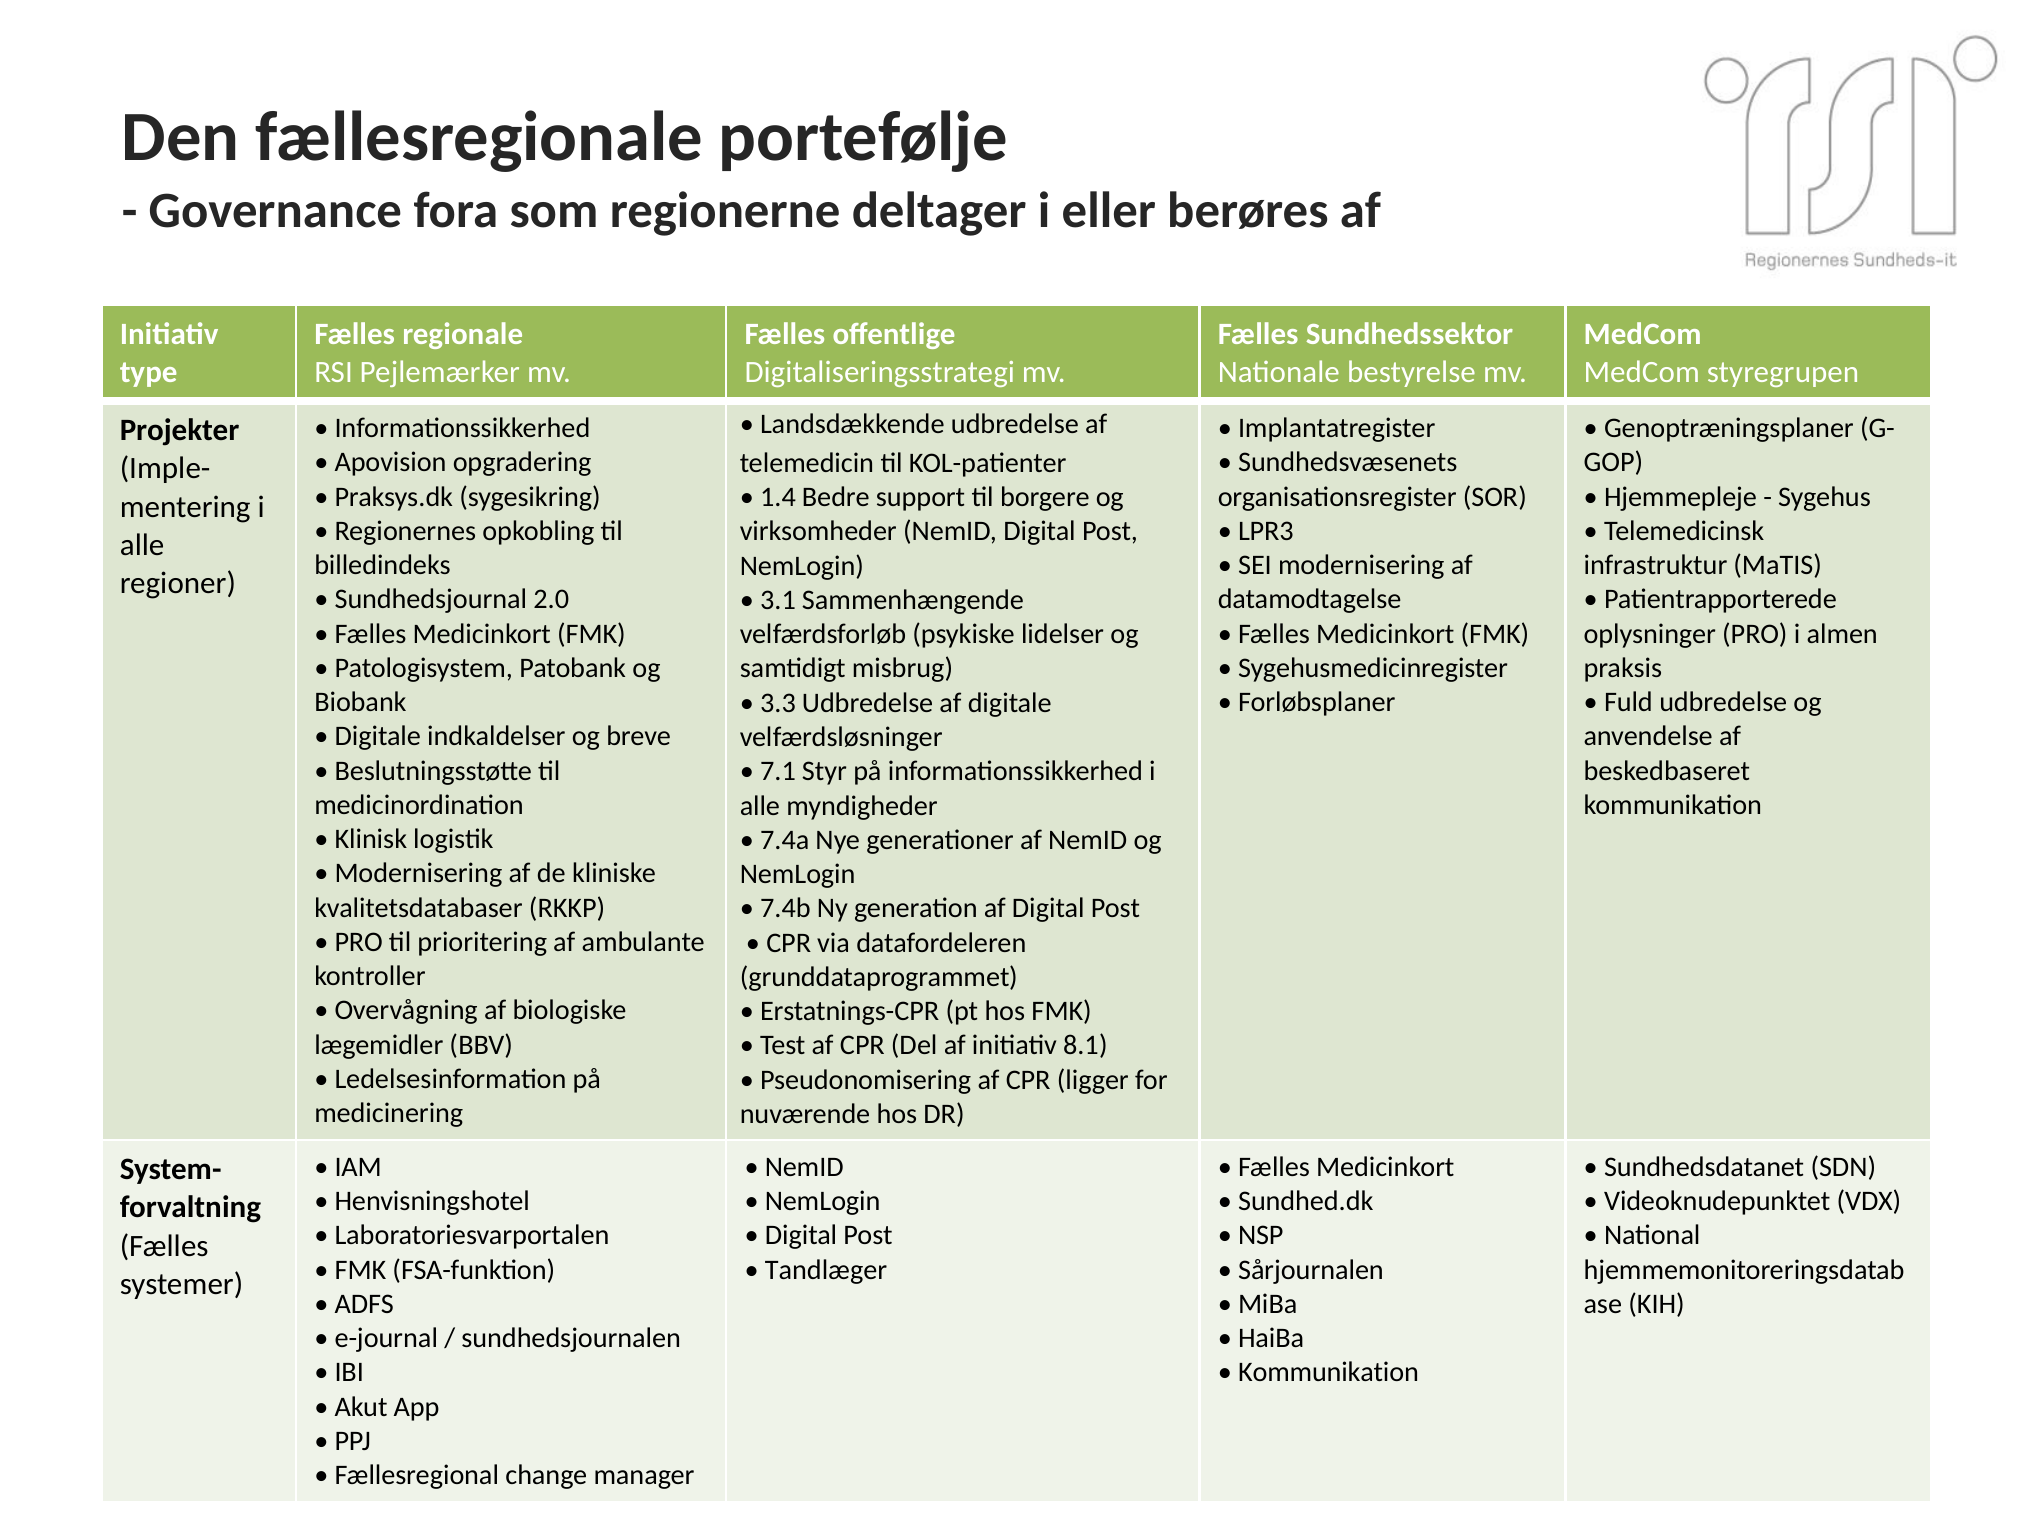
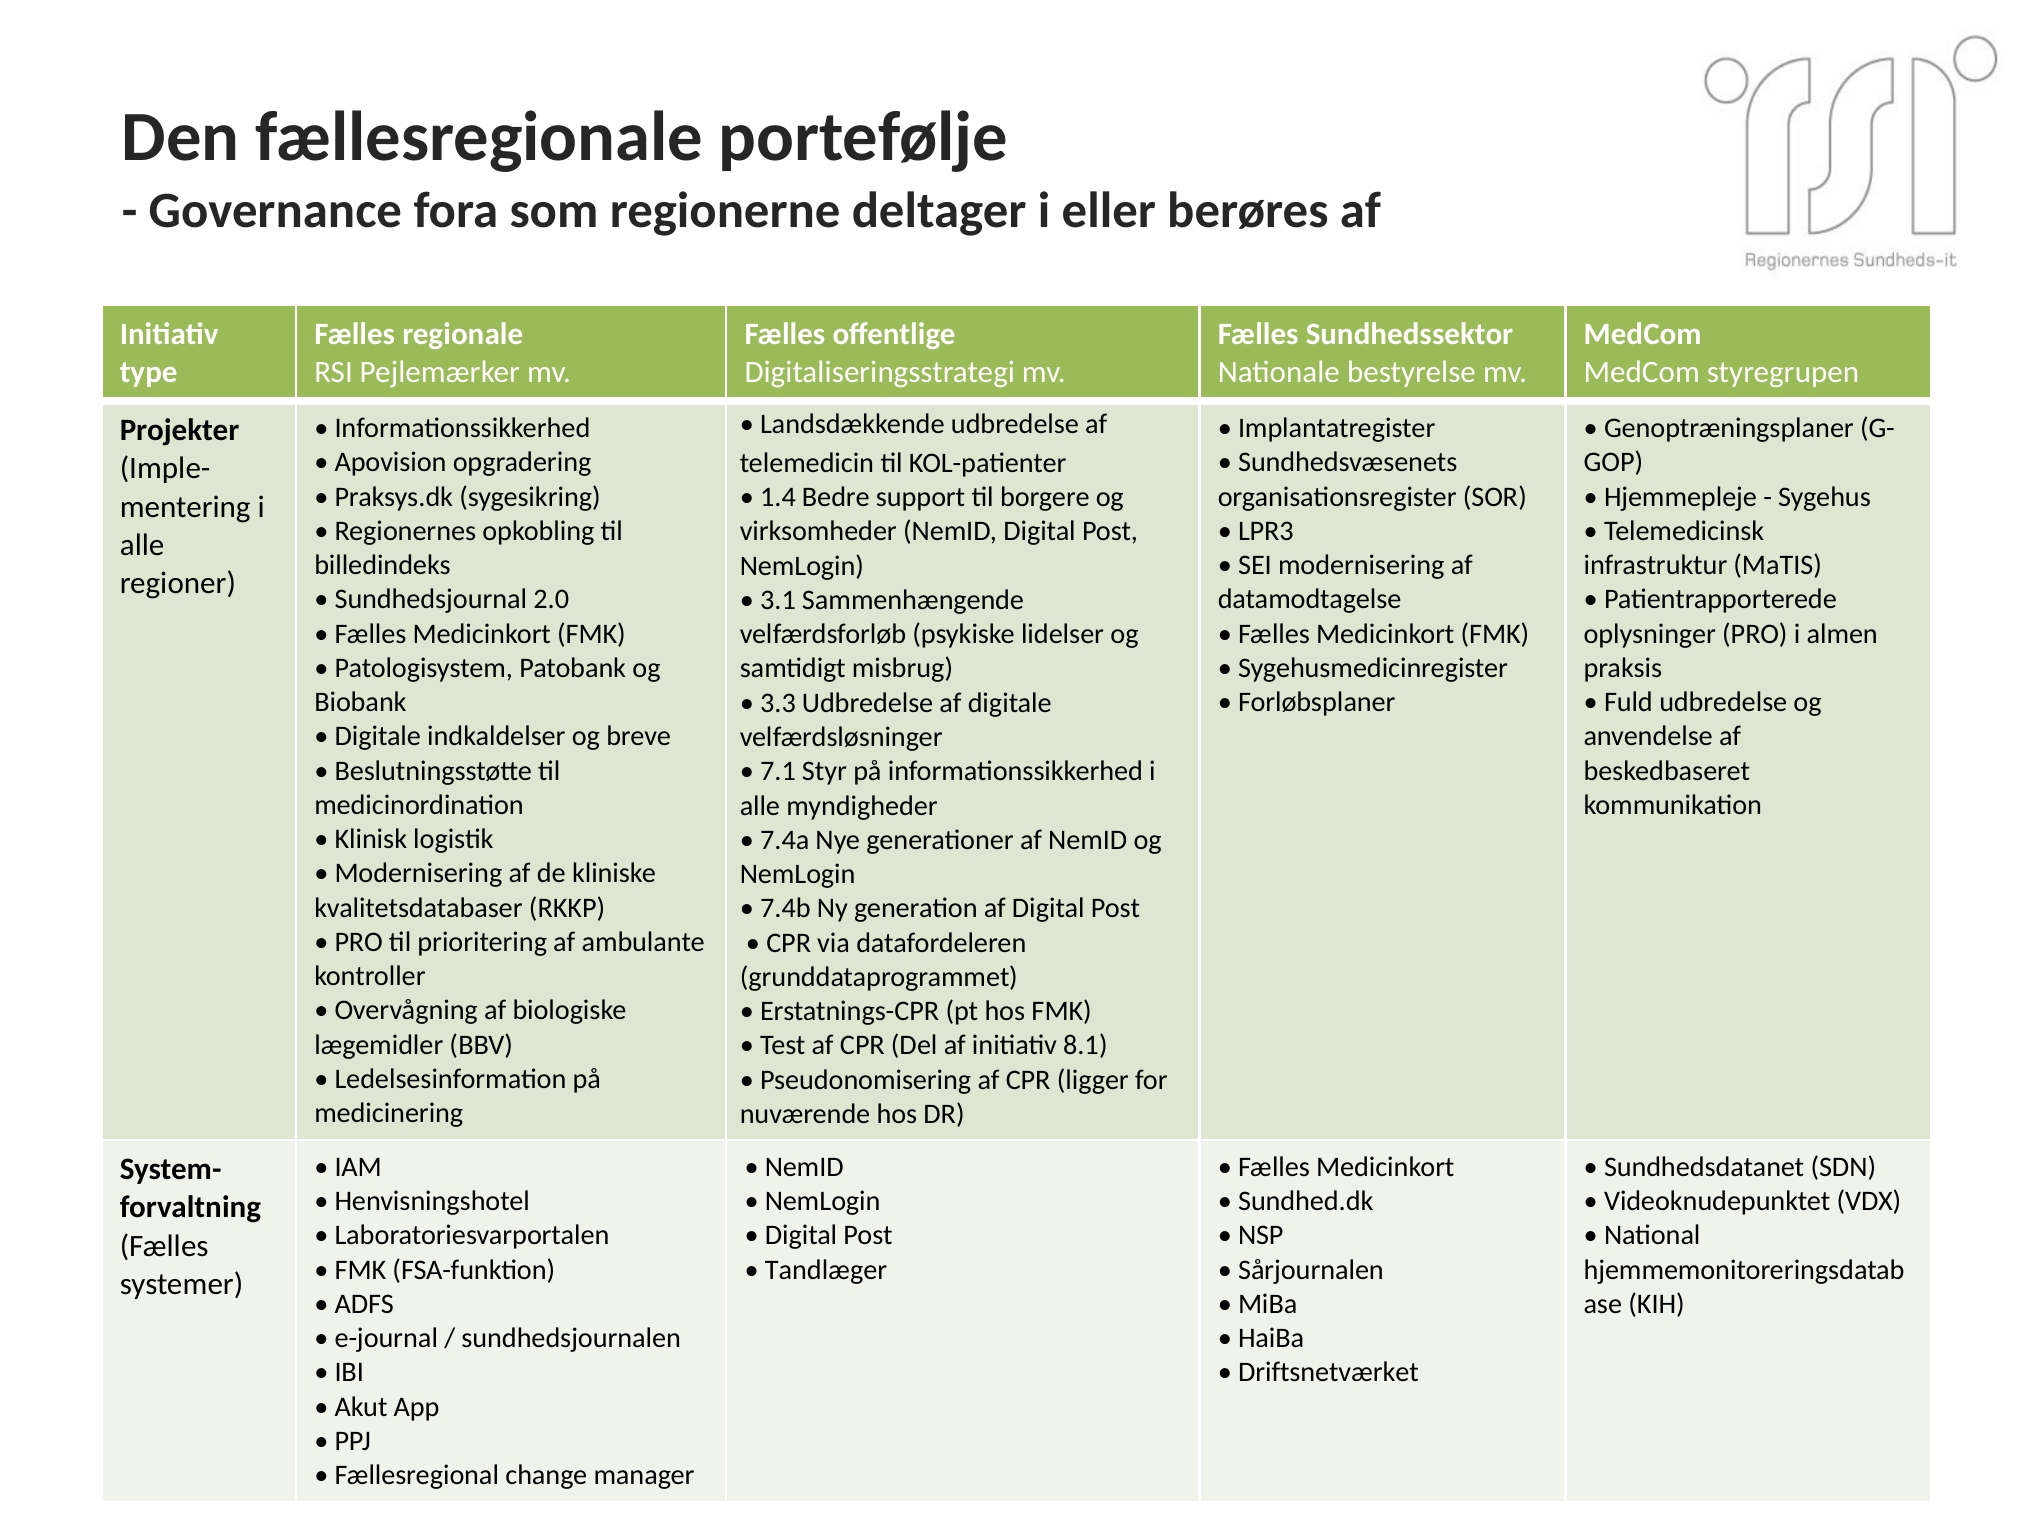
Kommunikation at (1328, 1372): Kommunikation -> Driftsnetværket
